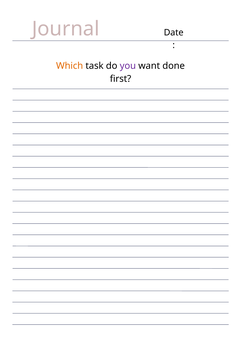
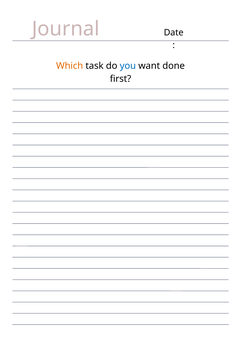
you colour: purple -> blue
